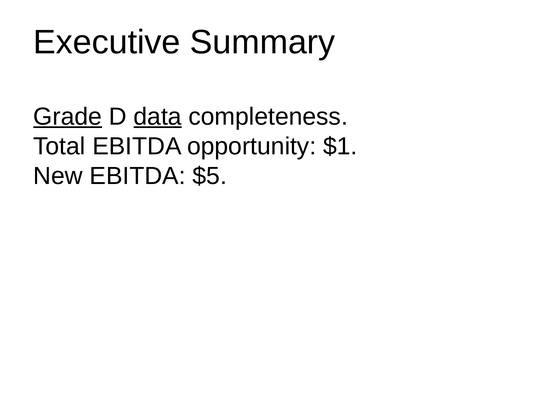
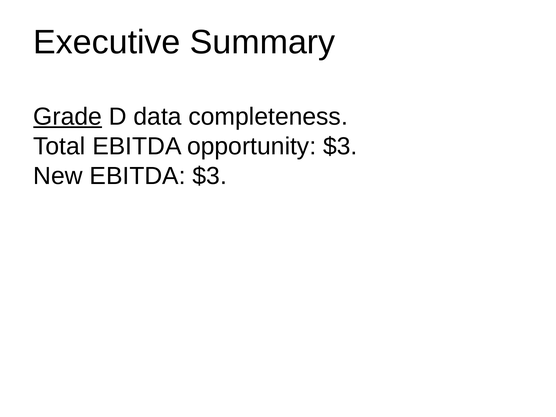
data underline: present -> none
opportunity $1: $1 -> $3
EBITDA $5: $5 -> $3
